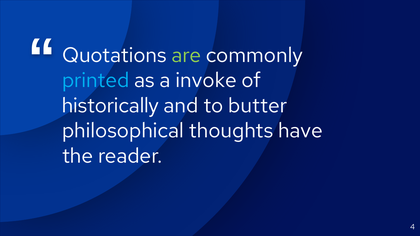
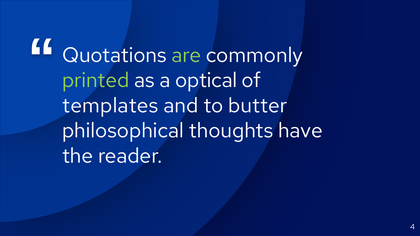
printed colour: light blue -> light green
invoke: invoke -> optical
historically: historically -> templates
